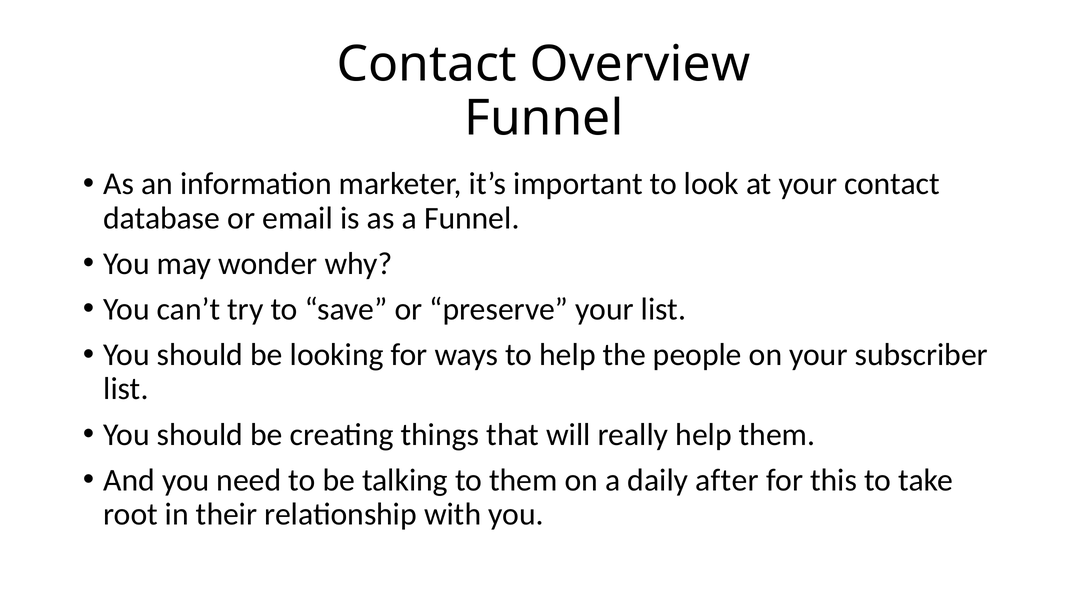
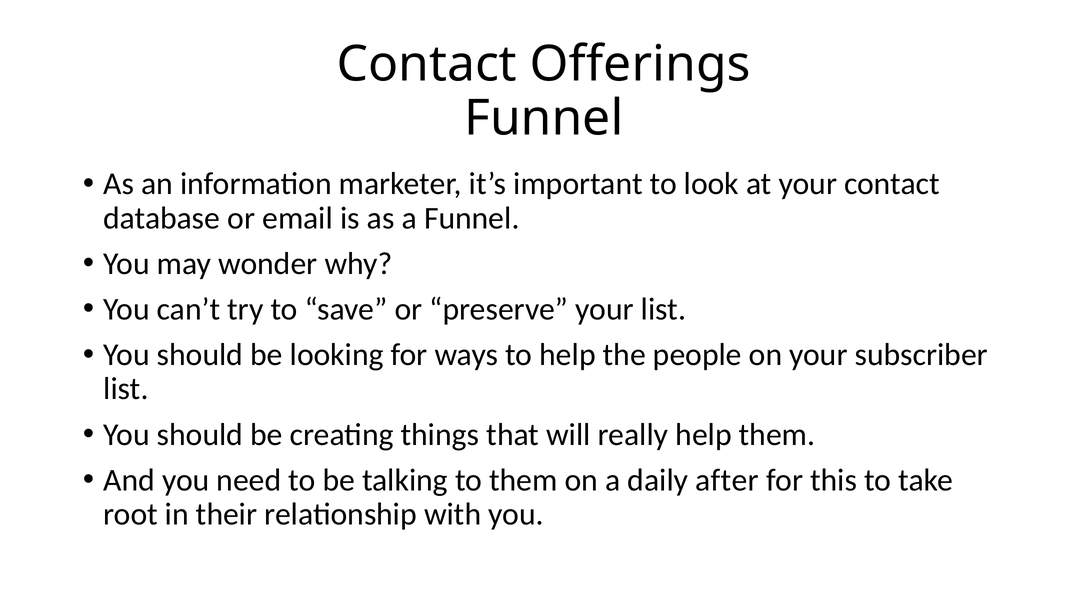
Overview: Overview -> Offerings
